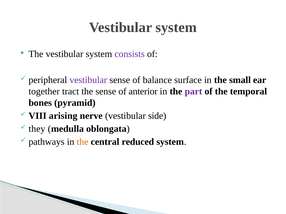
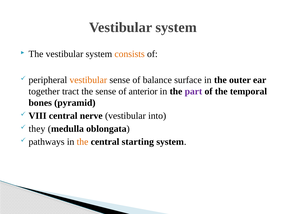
consists colour: purple -> orange
vestibular at (88, 80) colour: purple -> orange
small: small -> outer
VIII arising: arising -> central
side: side -> into
reduced: reduced -> starting
